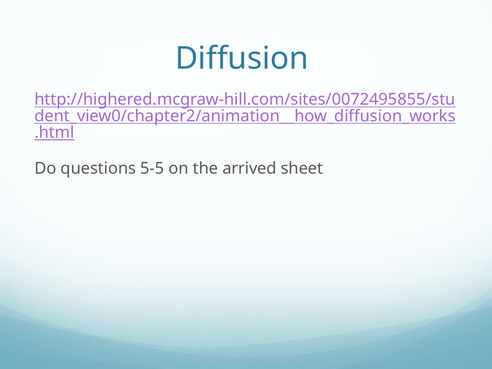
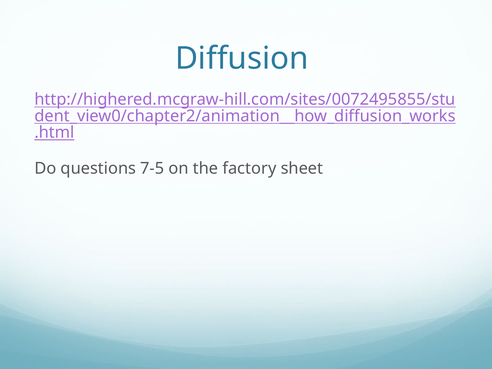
5-5: 5-5 -> 7-5
arrived: arrived -> factory
